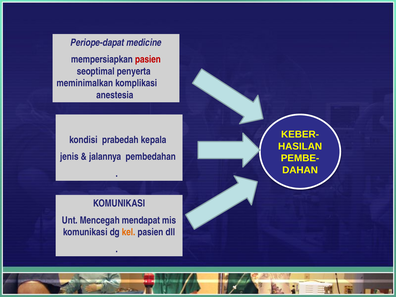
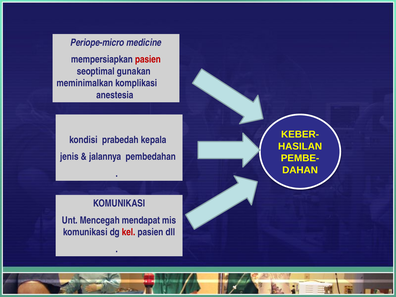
Periope-dapat: Periope-dapat -> Periope-micro
penyerta: penyerta -> gunakan
kel colour: orange -> red
